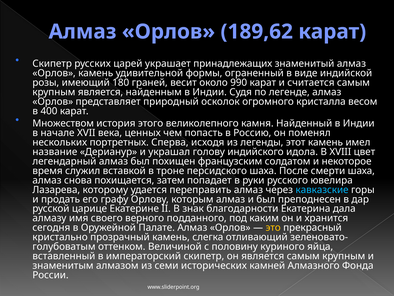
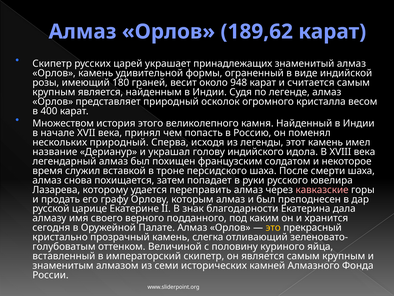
990: 990 -> 948
ценных: ценных -> принял
нескольких портретных: портретных -> природный
XVIII цвет: цвет -> века
кавказские colour: light blue -> pink
